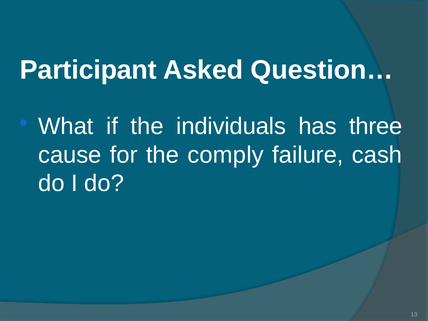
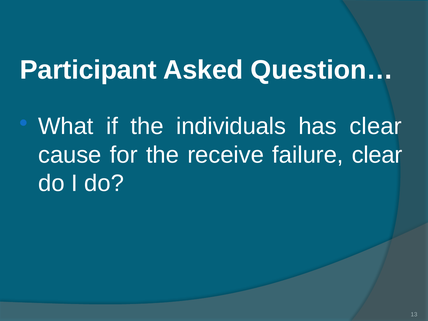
has three: three -> clear
comply: comply -> receive
failure cash: cash -> clear
